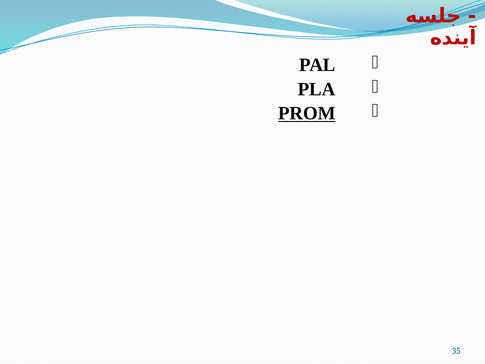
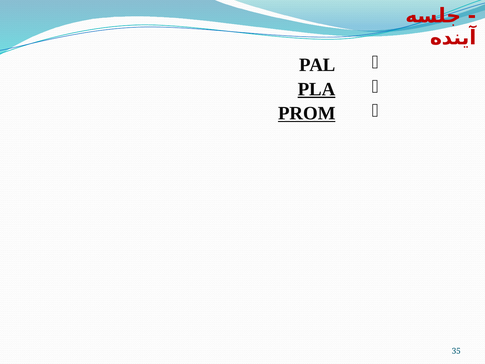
PLA underline: none -> present
